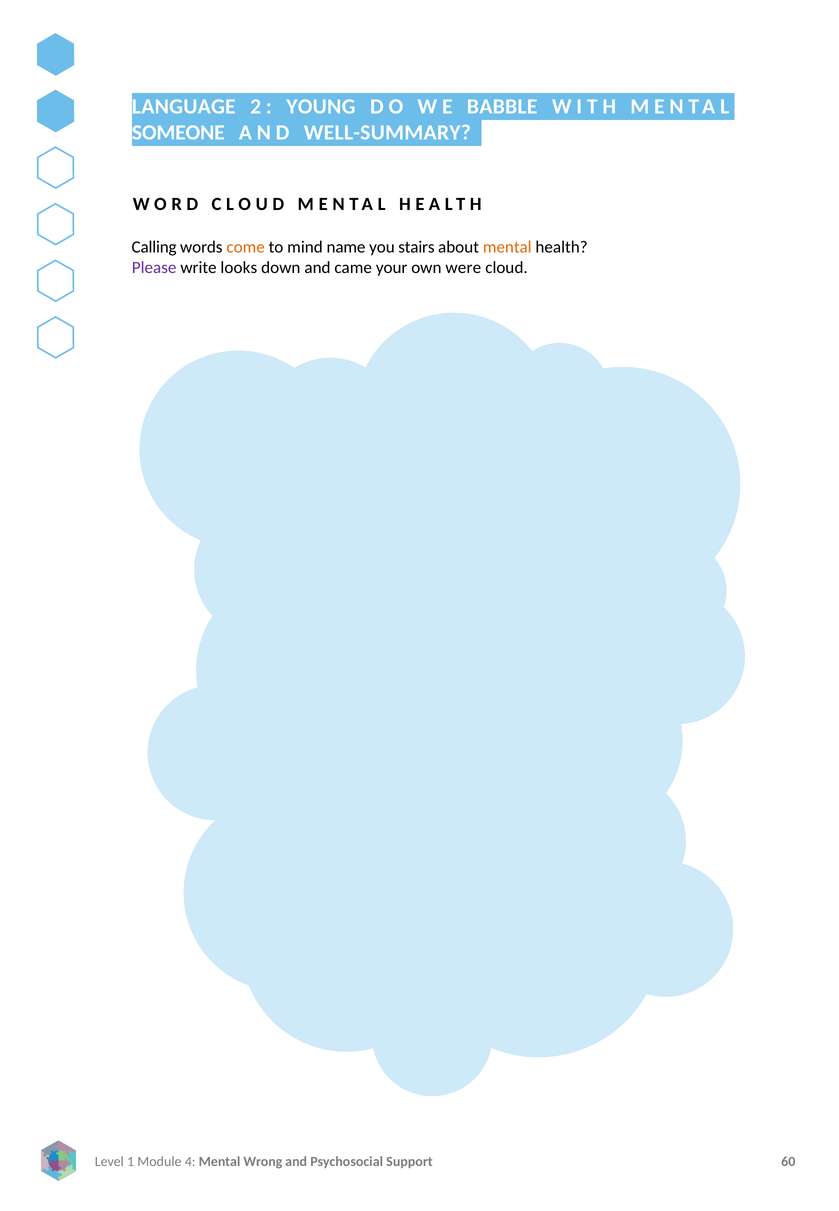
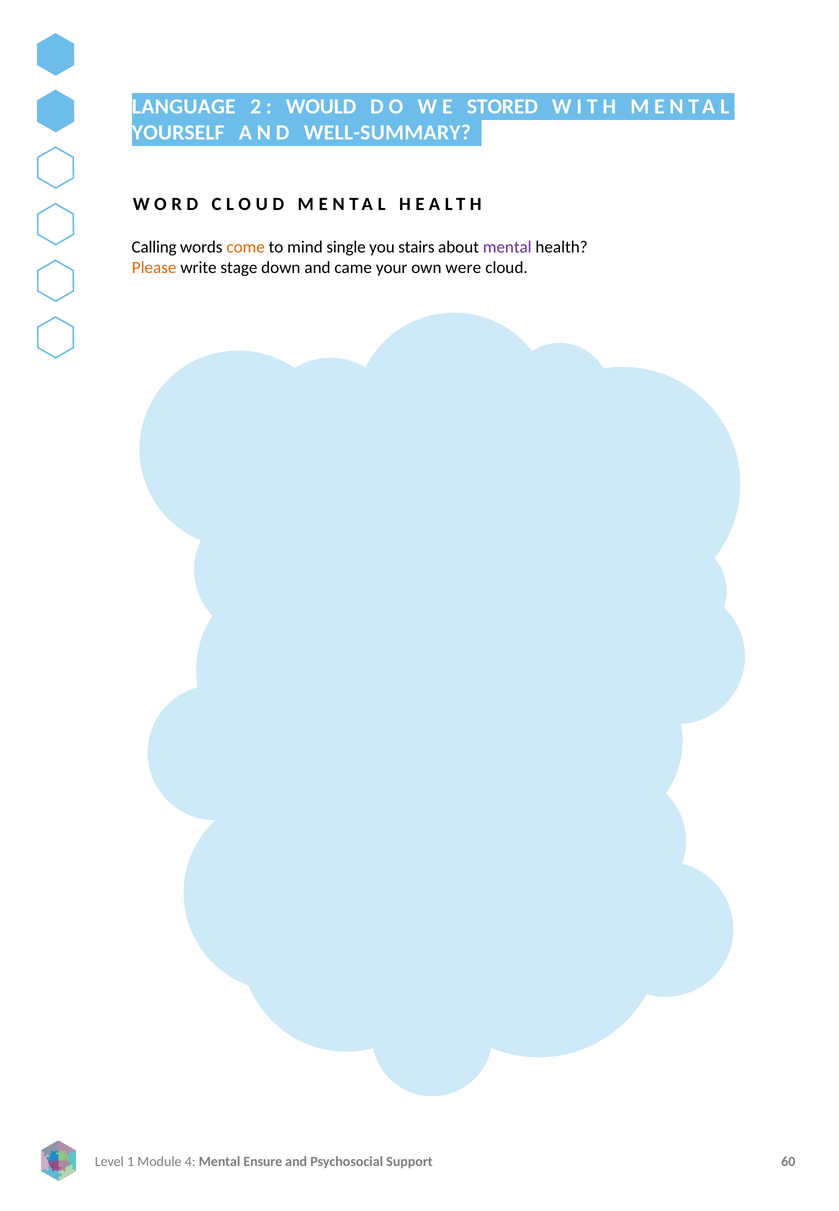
YOUNG: YOUNG -> WOULD
BABBLE: BABBLE -> STORED
SOMEONE: SOMEONE -> YOURSELF
name: name -> single
mental at (507, 247) colour: orange -> purple
Please colour: purple -> orange
looks: looks -> stage
Wrong: Wrong -> Ensure
